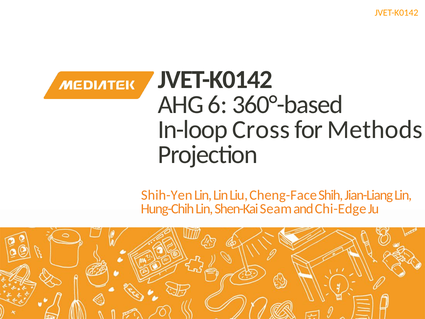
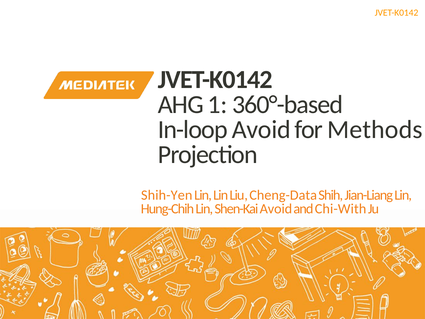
6: 6 -> 1
In-loop Cross: Cross -> Avoid
Cheng-Face: Cheng-Face -> Cheng-Data
Shen-Kai Seam: Seam -> Avoid
Chi-Edge: Chi-Edge -> Chi-With
